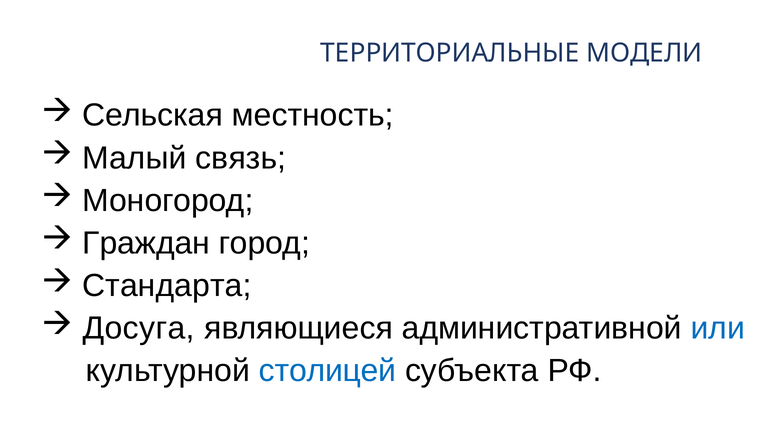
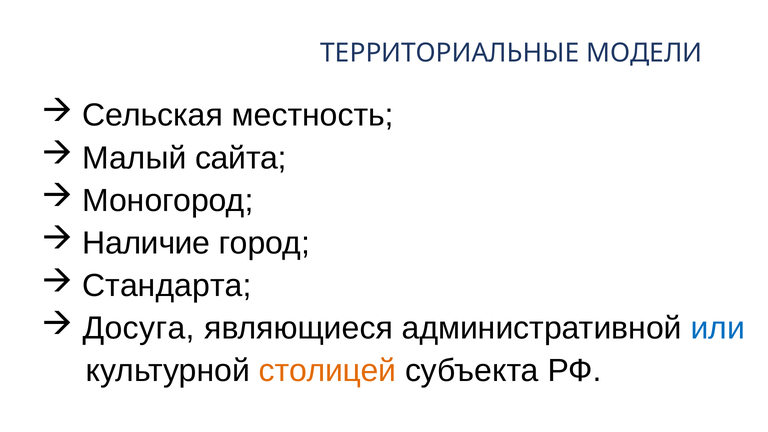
связь: связь -> сайта
Граждан: Граждан -> Наличие
столицей colour: blue -> orange
